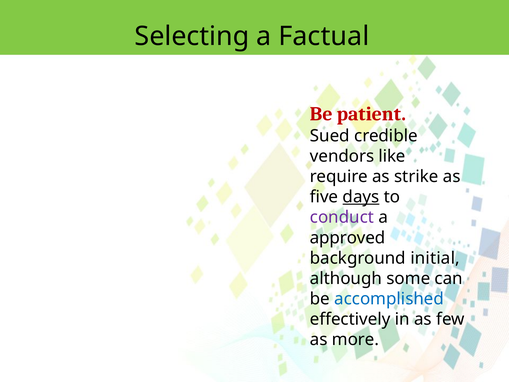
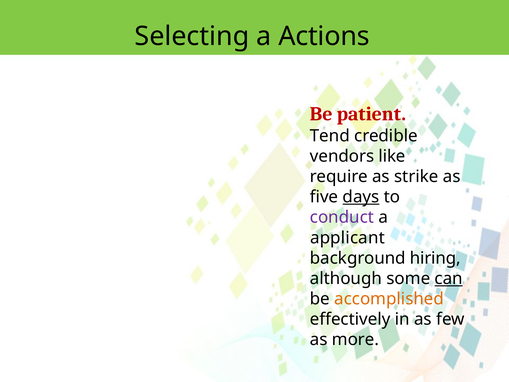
Factual: Factual -> Actions
Sued: Sued -> Tend
approved: approved -> applicant
initial: initial -> hiring
can underline: none -> present
accomplished colour: blue -> orange
